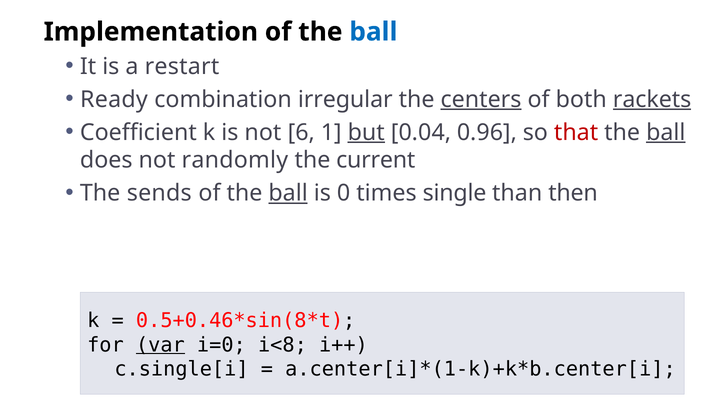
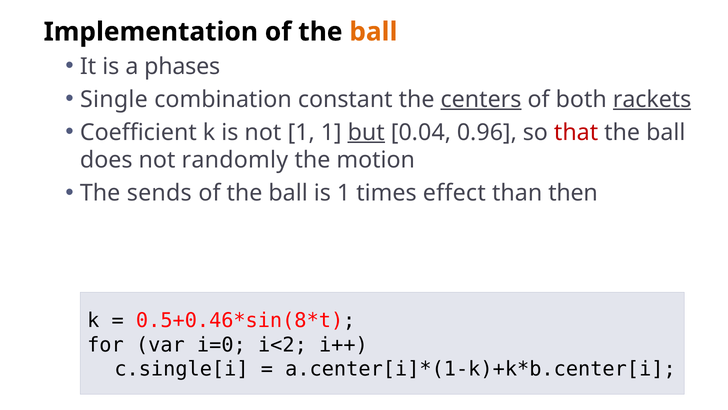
ball at (373, 32) colour: blue -> orange
restart: restart -> phases
Ready: Ready -> Single
irregular: irregular -> constant
not 6: 6 -> 1
ball at (666, 132) underline: present -> none
current: current -> motion
ball at (288, 193) underline: present -> none
is 0: 0 -> 1
single: single -> effect
var underline: present -> none
i<8: i<8 -> i<2
